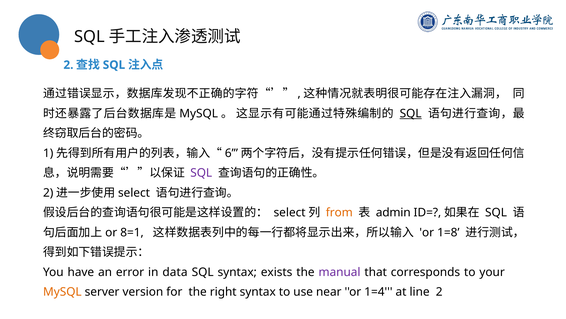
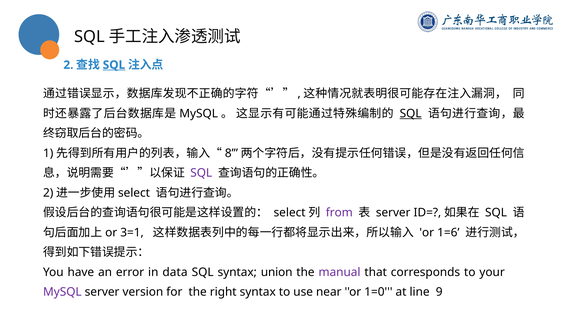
SQL at (114, 65) underline: none -> present
6: 6 -> 8
from colour: orange -> purple
admin at (393, 212): admin -> server
8=1: 8=1 -> 3=1
1=8: 1=8 -> 1=6
exists: exists -> union
MySQL at (62, 292) colour: orange -> purple
1=4: 1=4 -> 1=0
line 2: 2 -> 9
